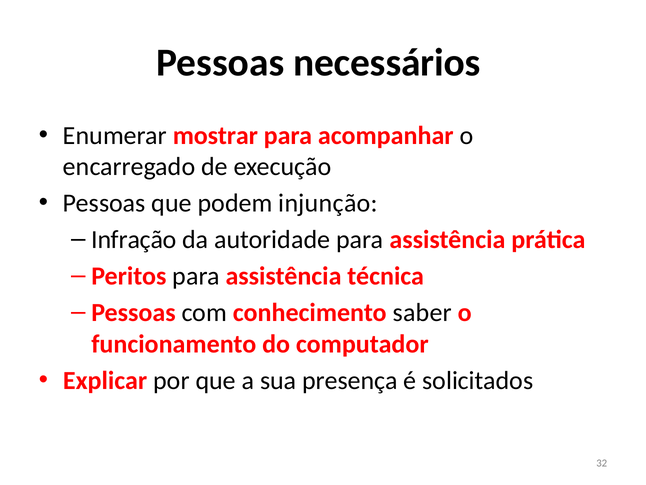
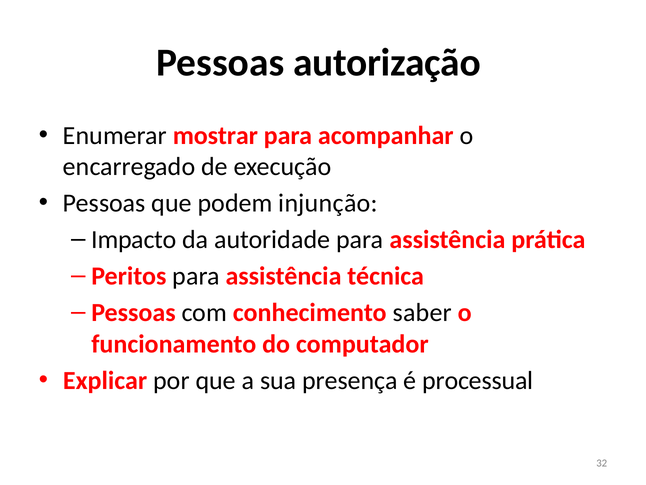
necessários: necessários -> autorização
Infração: Infração -> Impacto
solicitados: solicitados -> processual
